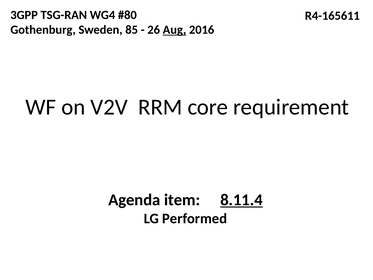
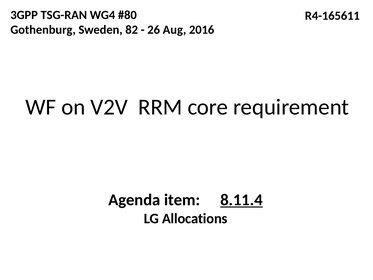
85: 85 -> 82
Aug underline: present -> none
Performed: Performed -> Allocations
